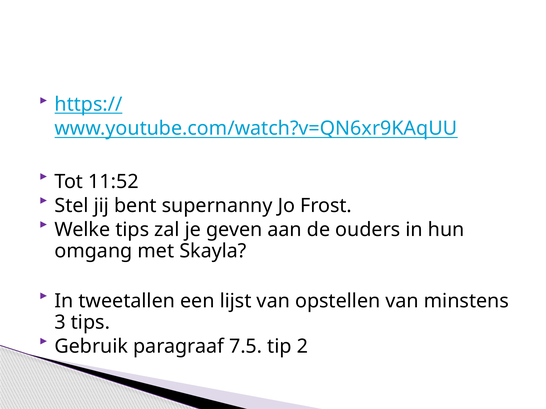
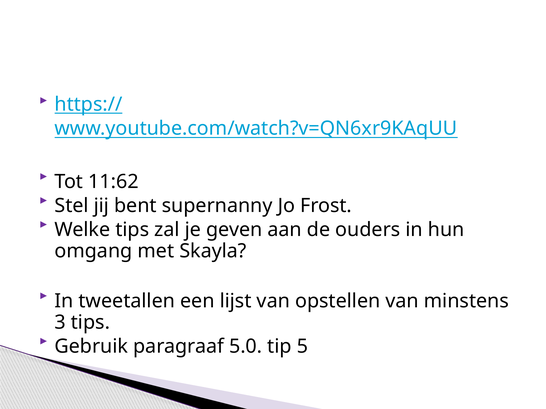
11:52: 11:52 -> 11:62
7.5: 7.5 -> 5.0
2: 2 -> 5
